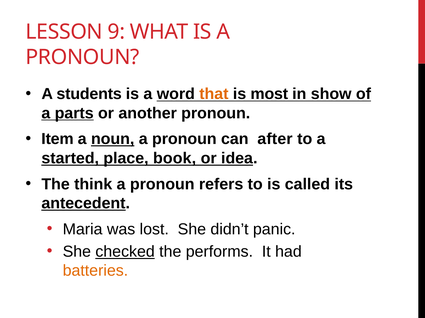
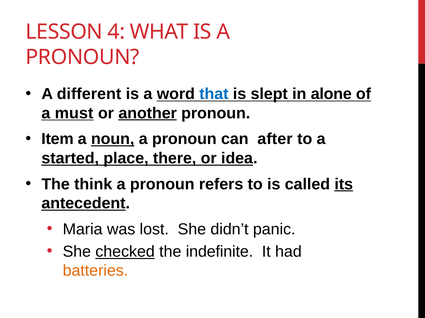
9: 9 -> 4
students: students -> different
that colour: orange -> blue
most: most -> slept
show: show -> alone
parts: parts -> must
another underline: none -> present
book: book -> there
its underline: none -> present
performs: performs -> indefinite
